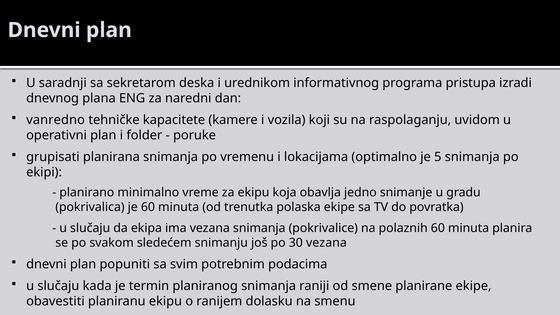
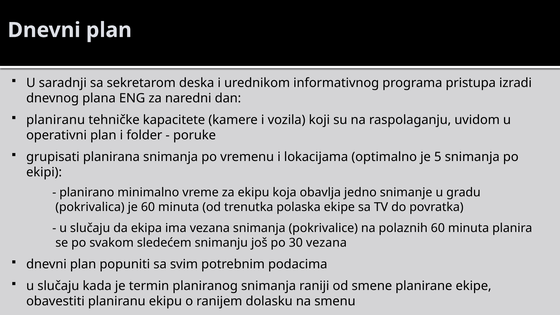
vanredno at (56, 120): vanredno -> planiranu
